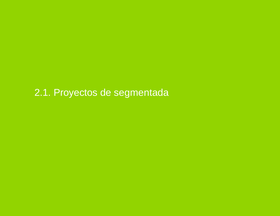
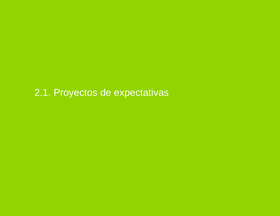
segmentada: segmentada -> expectativas
